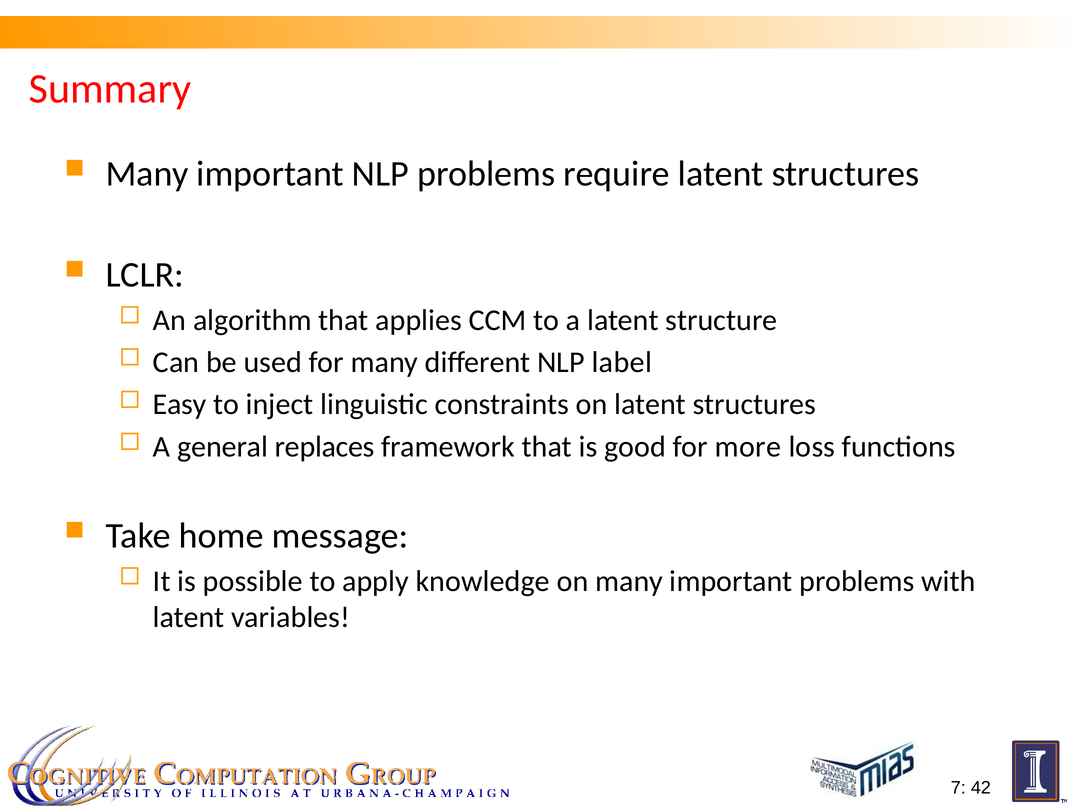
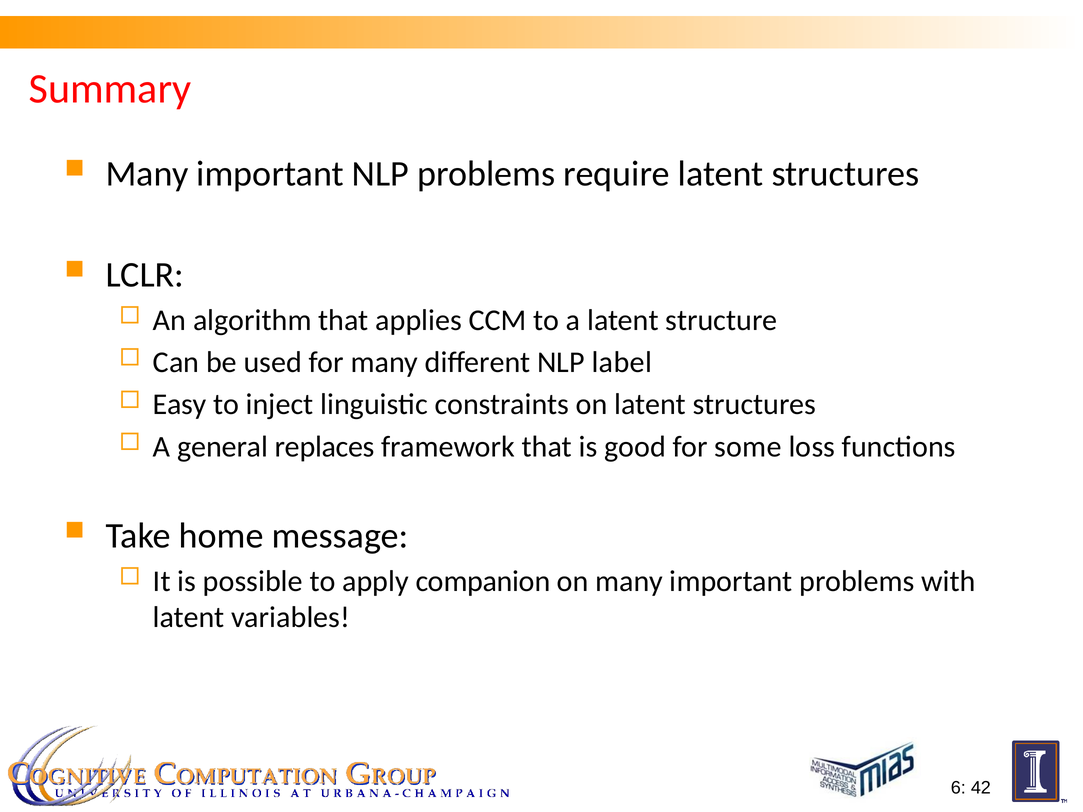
more: more -> some
knowledge: knowledge -> companion
7: 7 -> 6
